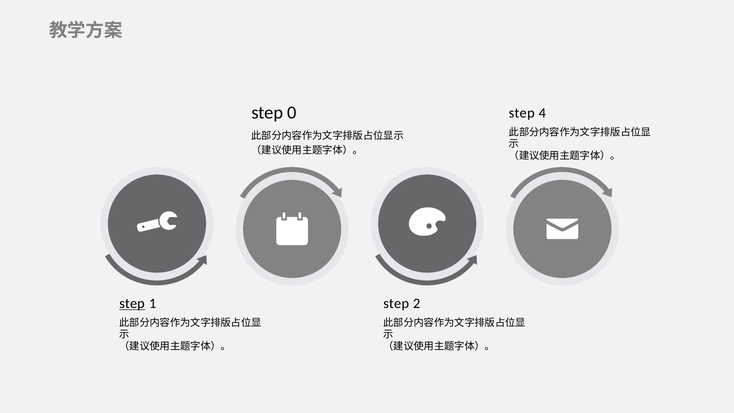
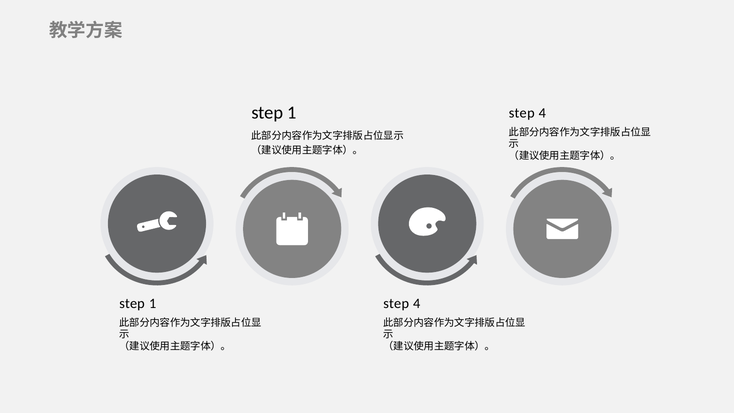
0 at (292, 113): 0 -> 1
step at (132, 304) underline: present -> none
2 at (417, 304): 2 -> 4
